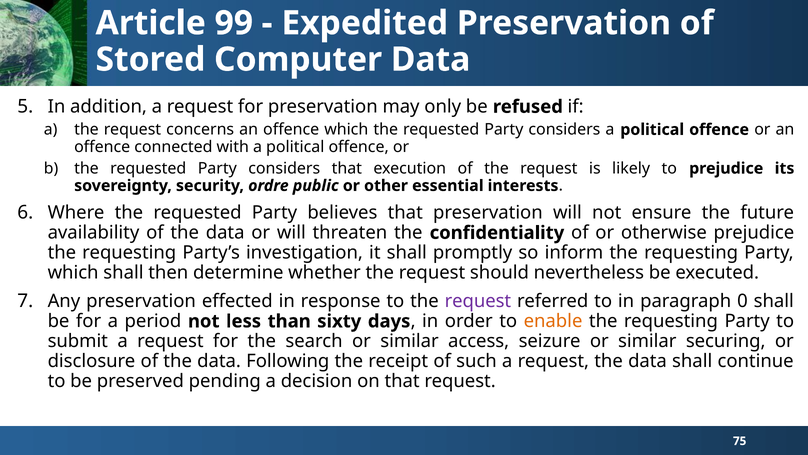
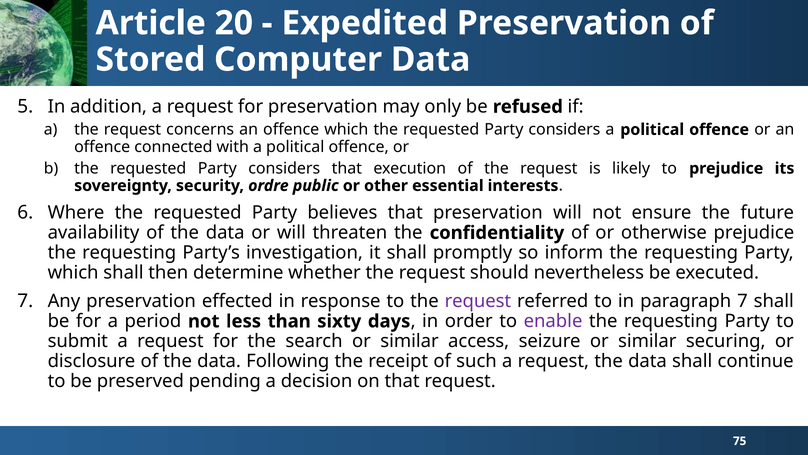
99: 99 -> 20
paragraph 0: 0 -> 7
enable colour: orange -> purple
